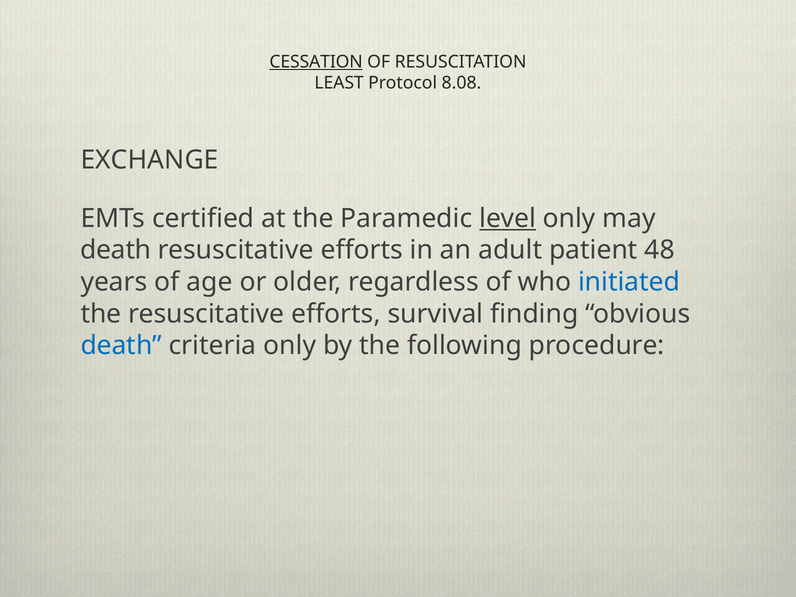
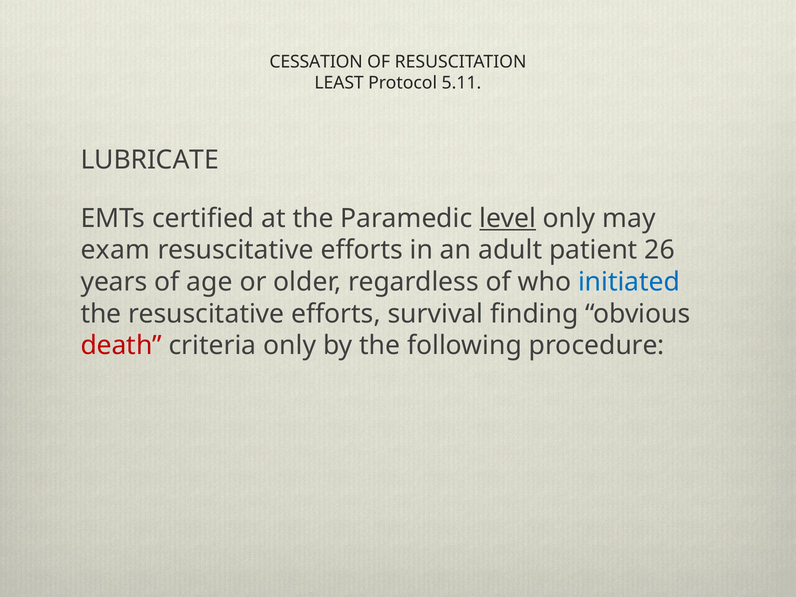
CESSATION underline: present -> none
8.08: 8.08 -> 5.11
EXCHANGE: EXCHANGE -> LUBRICATE
death at (116, 250): death -> exam
48: 48 -> 26
death at (121, 346) colour: blue -> red
